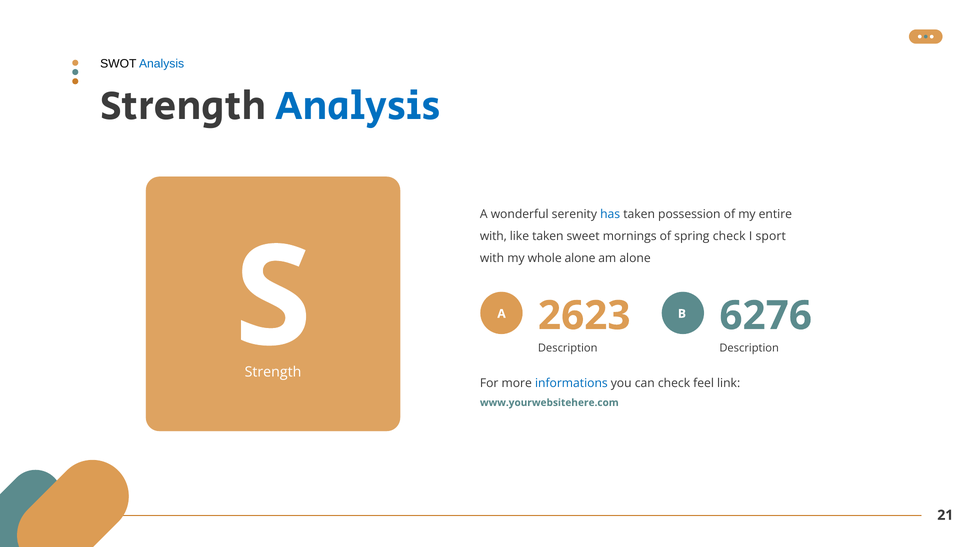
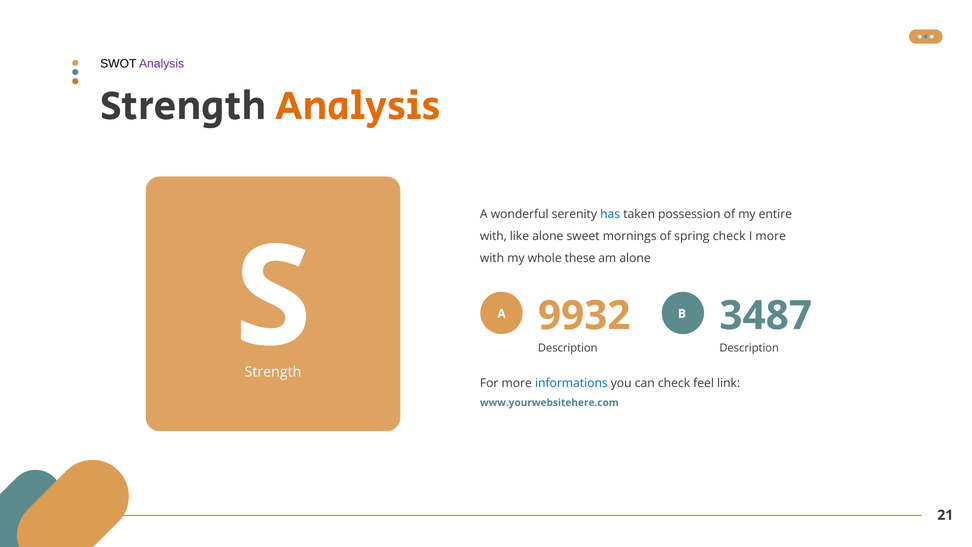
Analysis at (162, 64) colour: blue -> purple
Analysis at (358, 106) colour: blue -> orange
like taken: taken -> alone
I sport: sport -> more
whole alone: alone -> these
2623: 2623 -> 9932
6276: 6276 -> 3487
